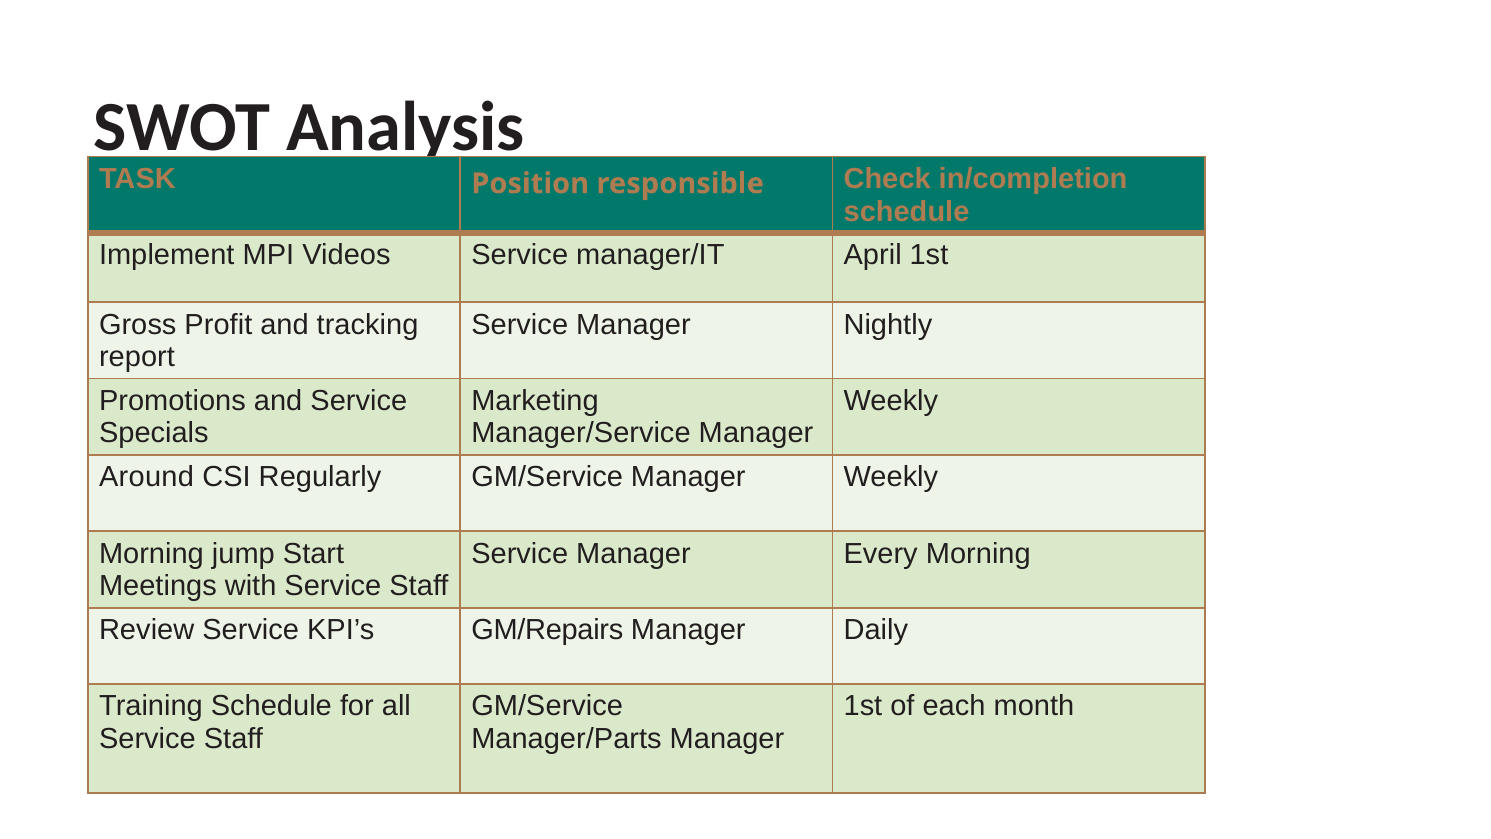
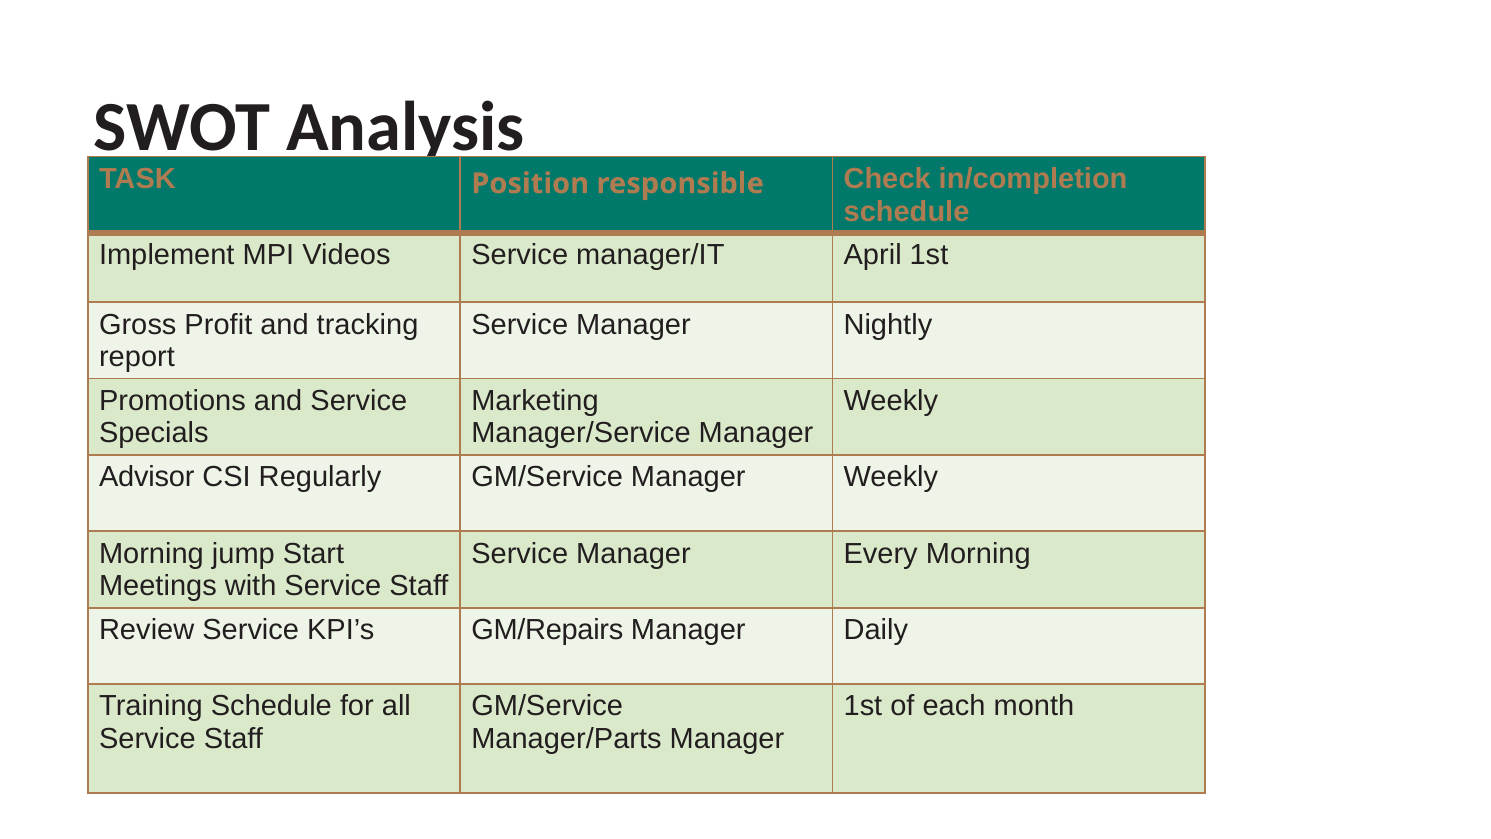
Around: Around -> Advisor
